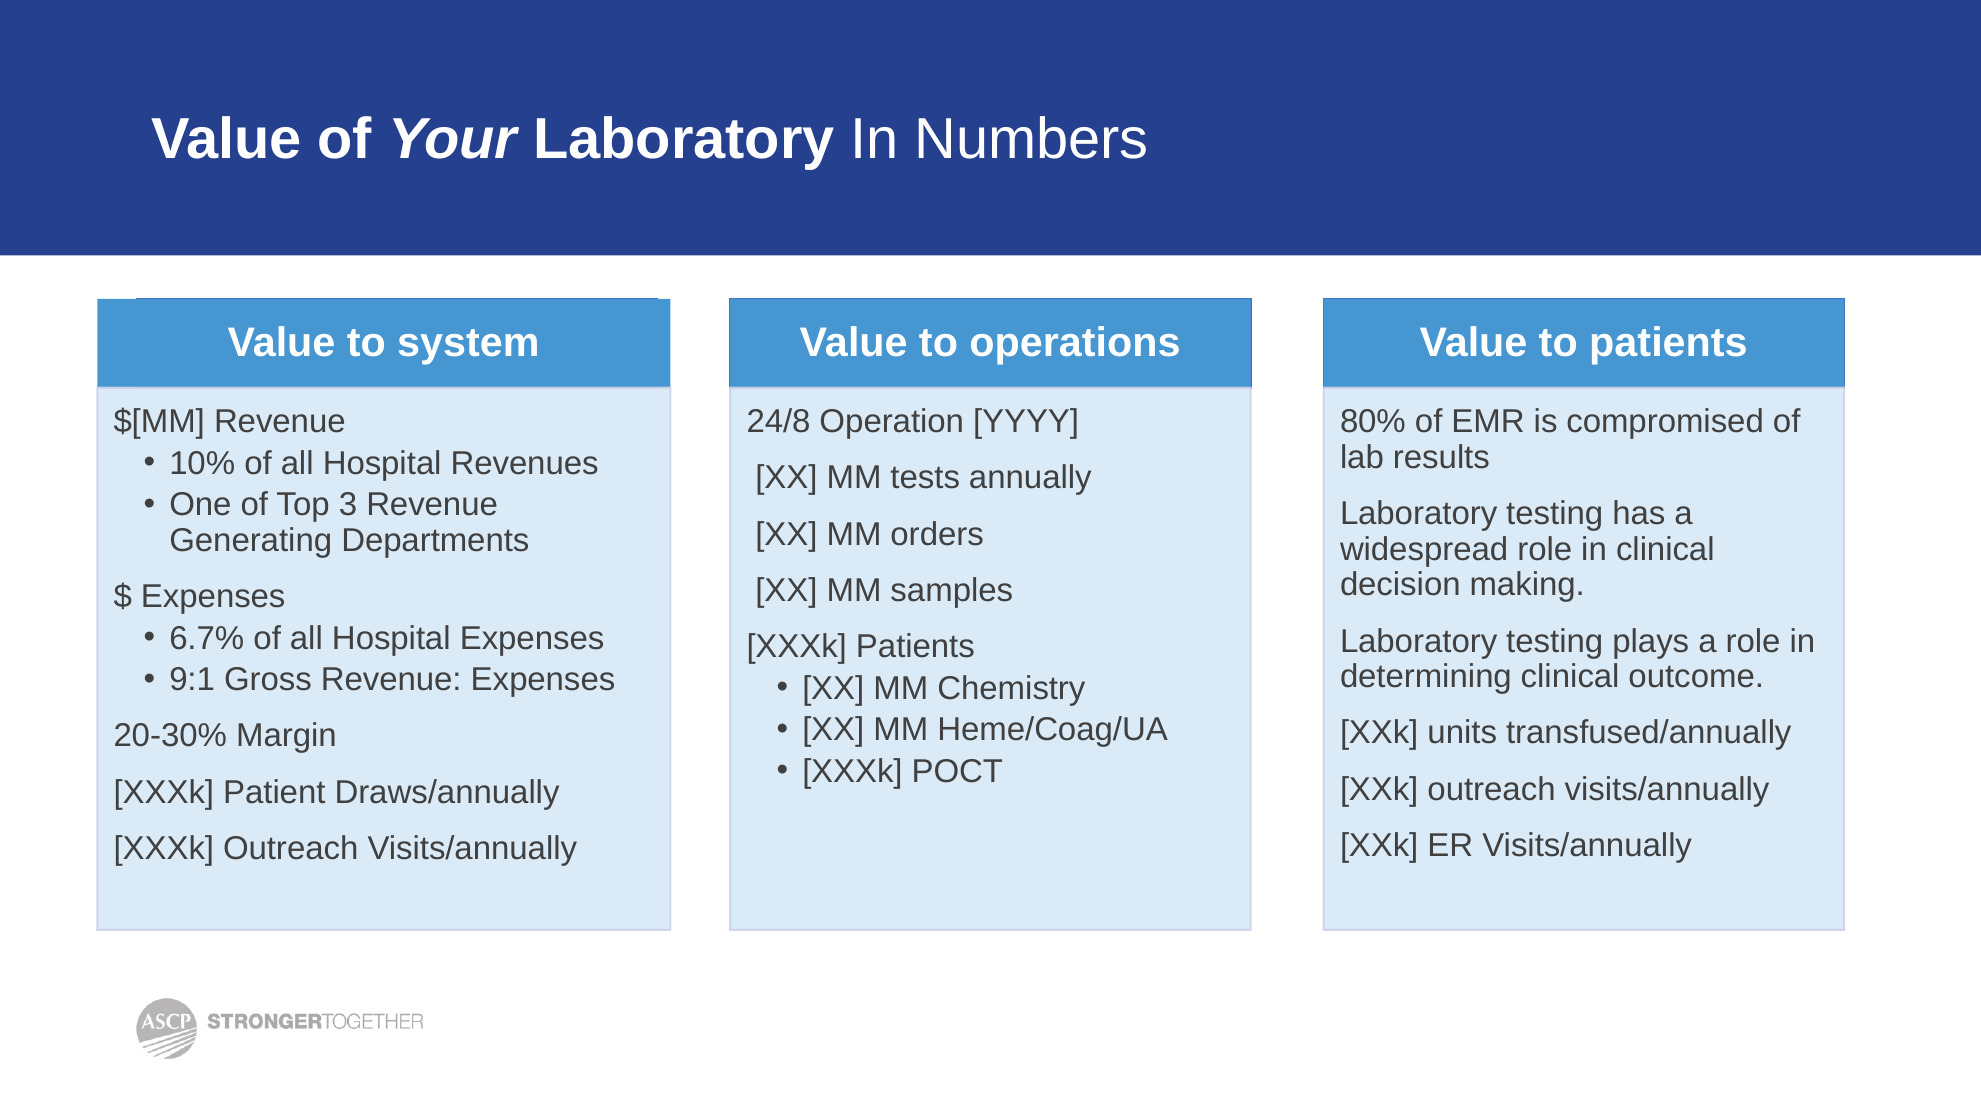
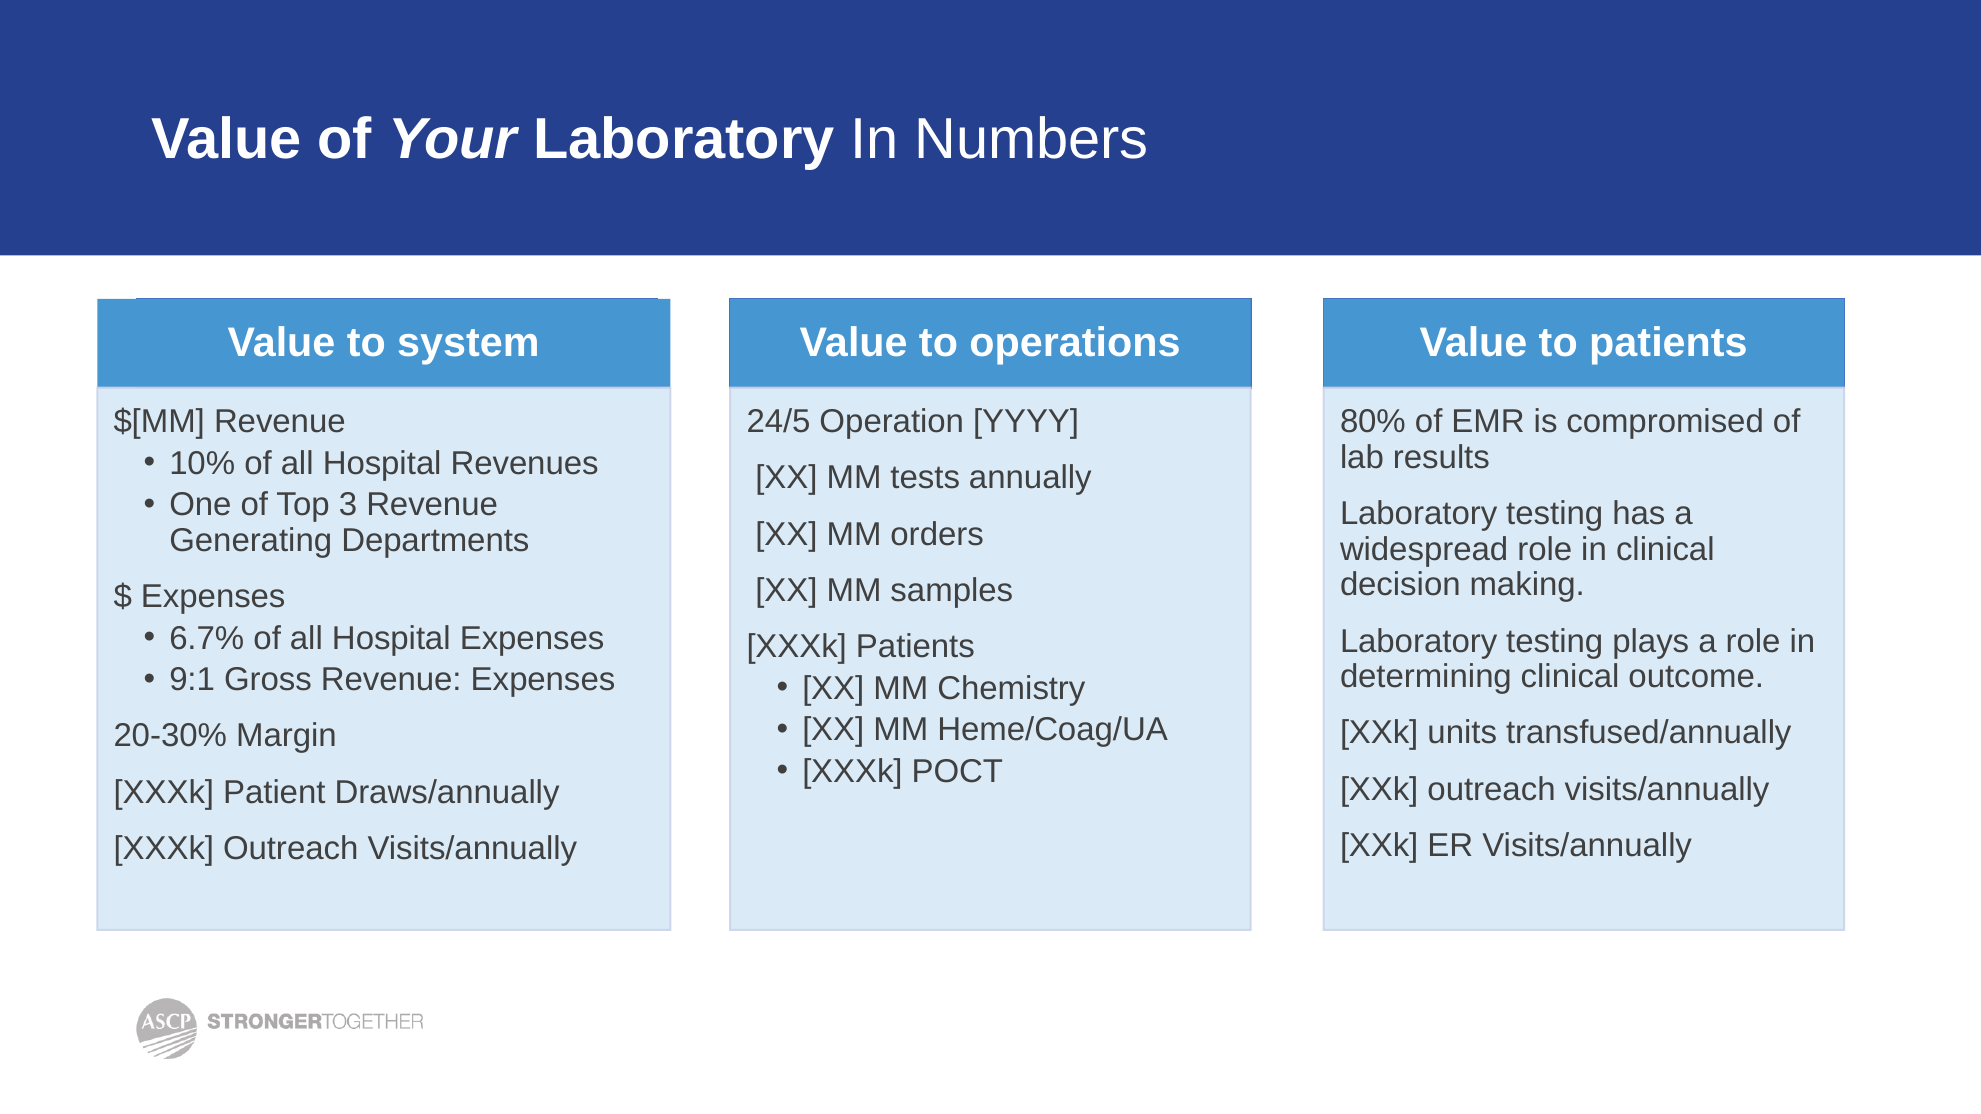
24/8: 24/8 -> 24/5
